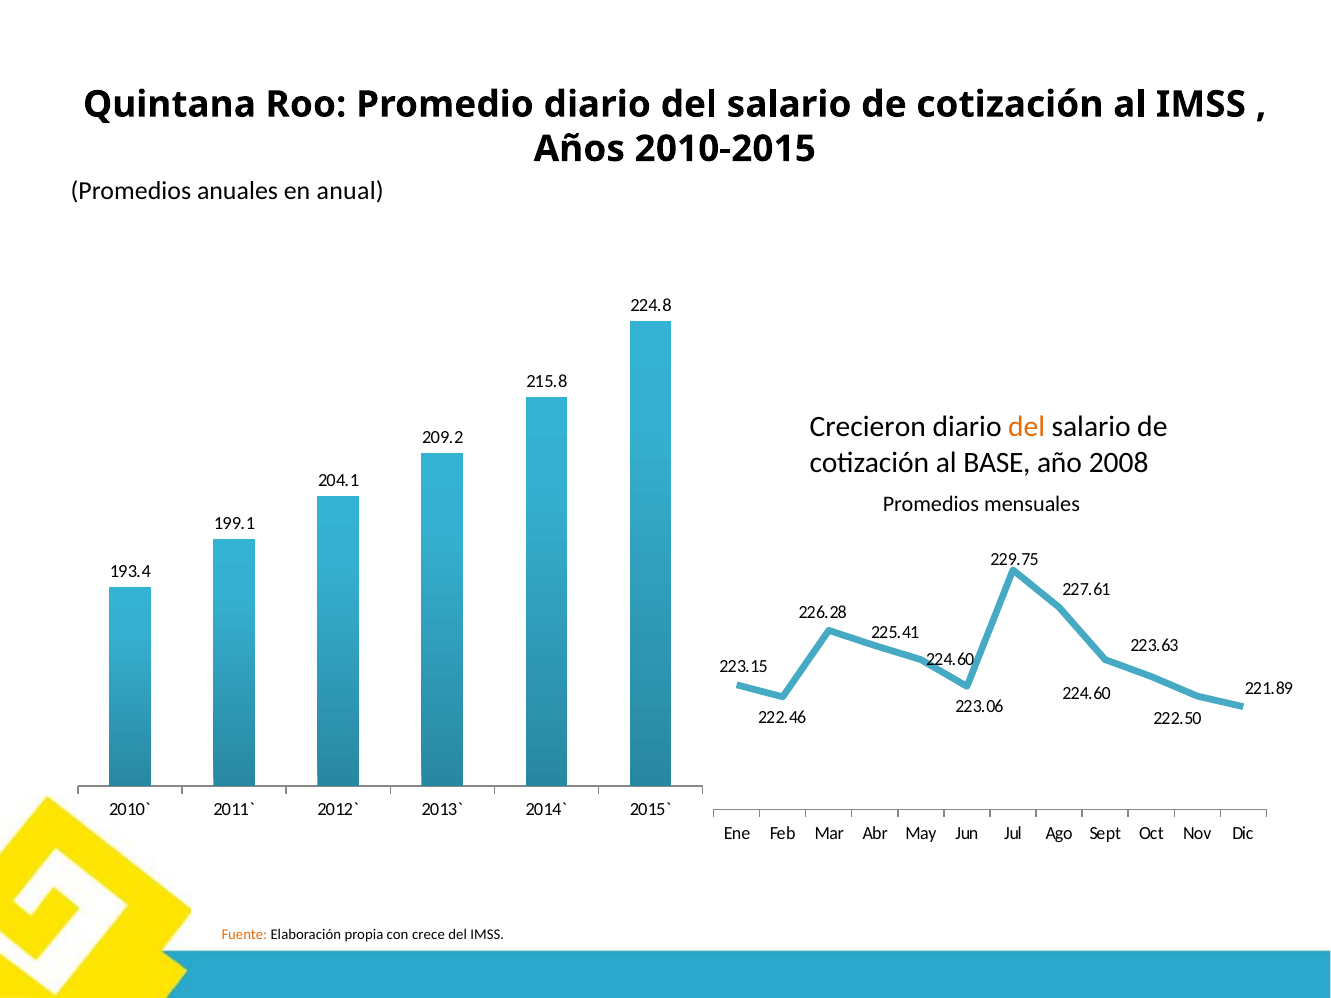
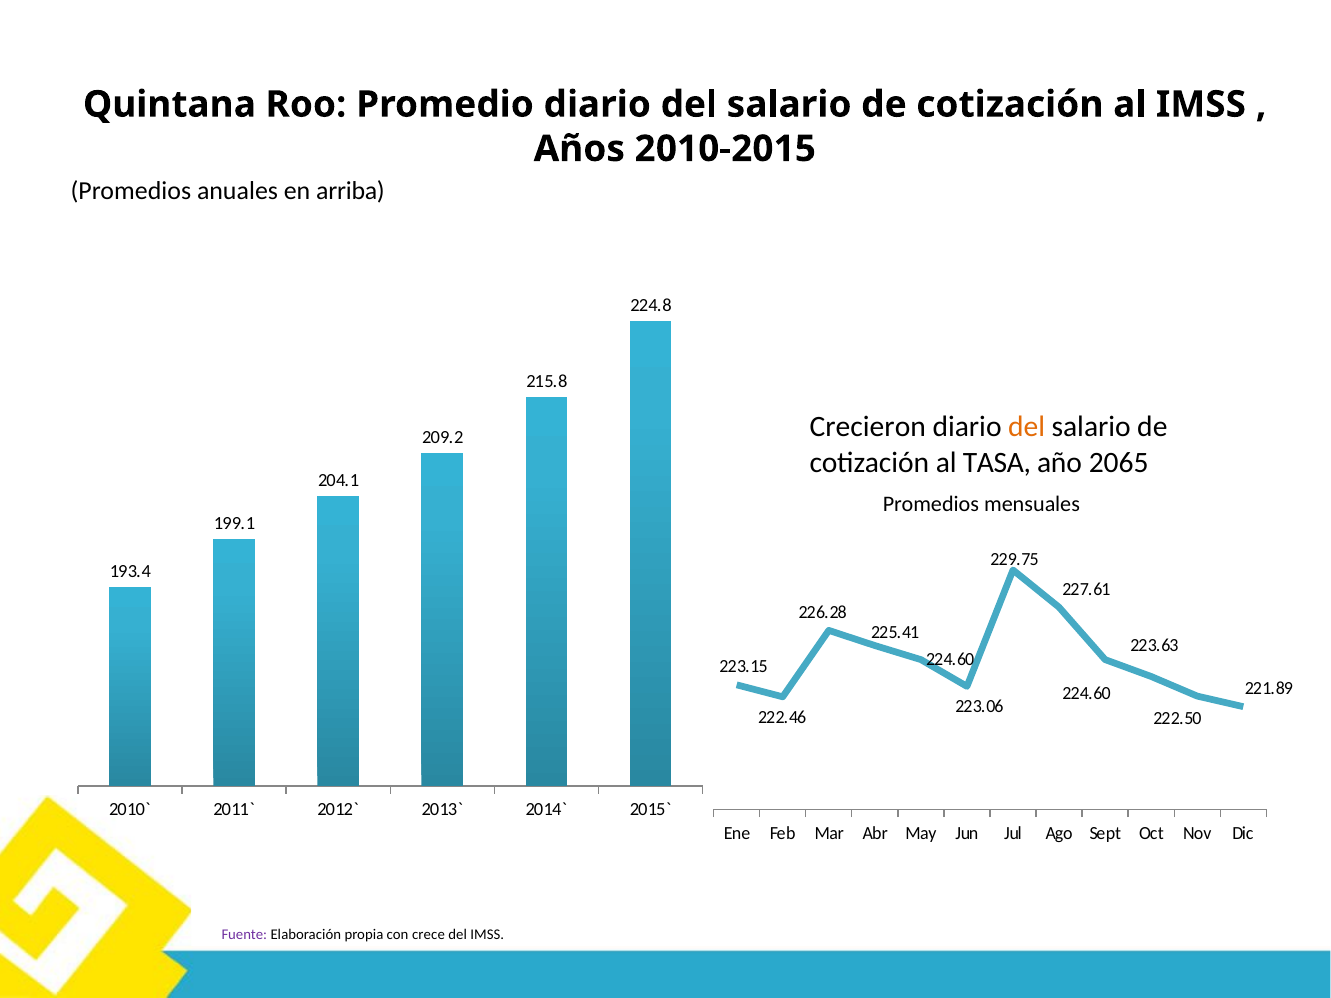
anual: anual -> arriba
BASE: BASE -> TASA
2008: 2008 -> 2065
Fuente colour: orange -> purple
